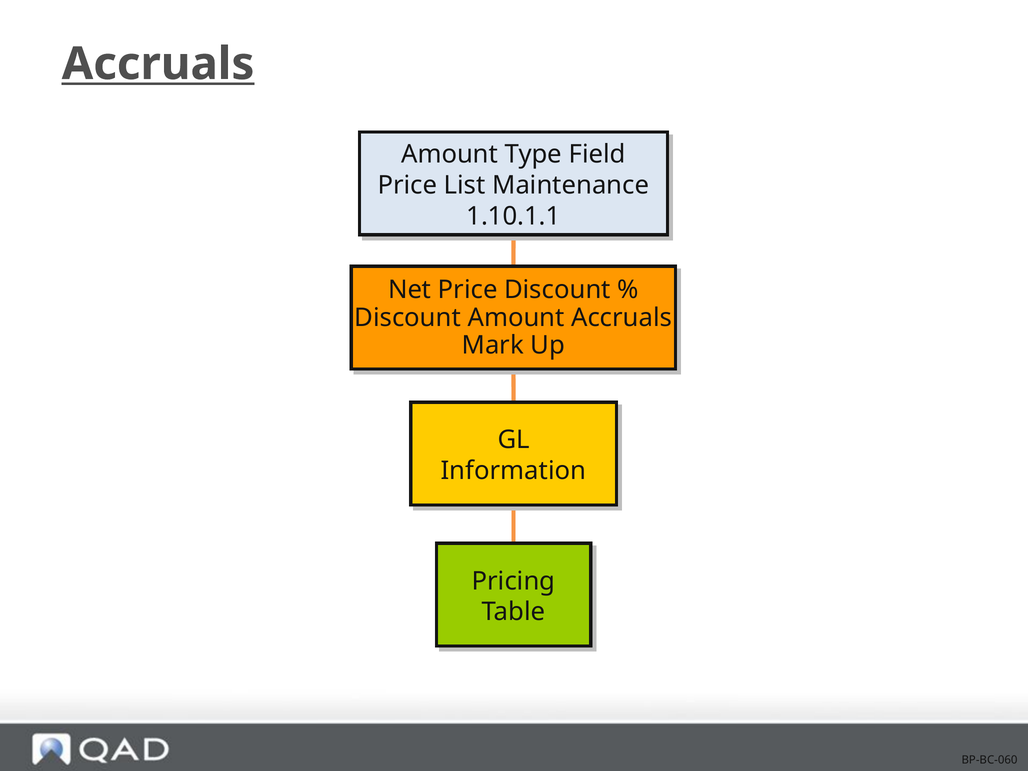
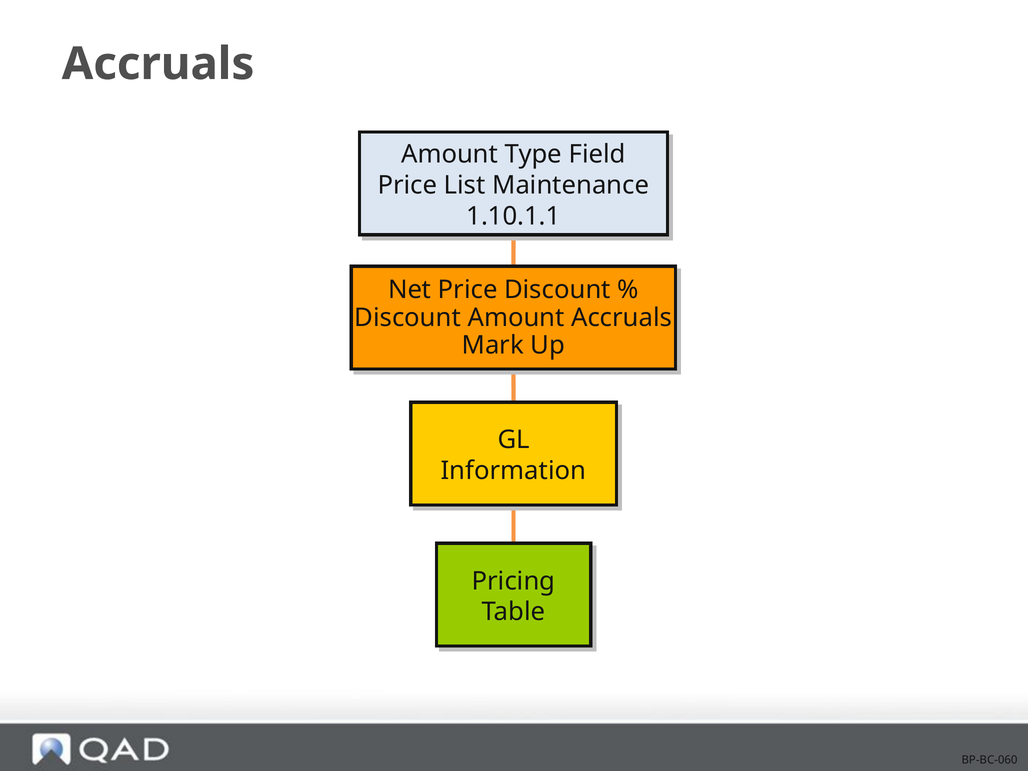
Accruals at (158, 64) underline: present -> none
